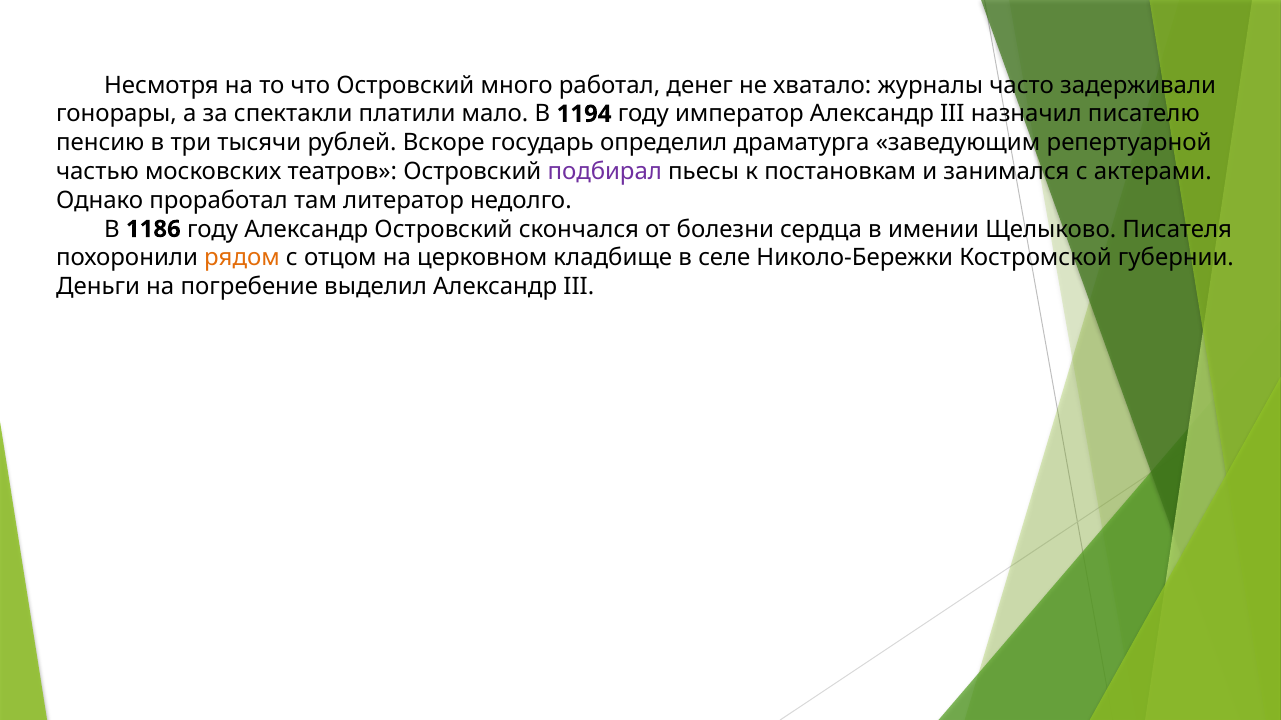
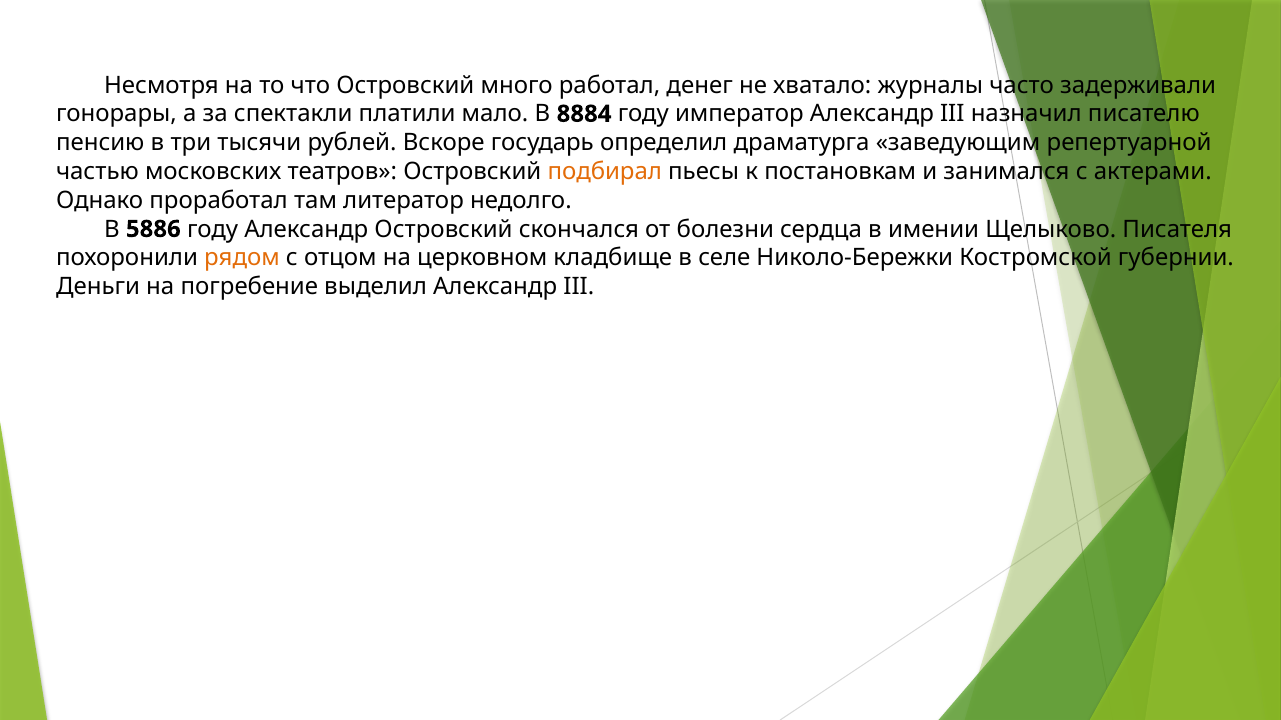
1194: 1194 -> 8884
подбирал colour: purple -> orange
1186: 1186 -> 5886
